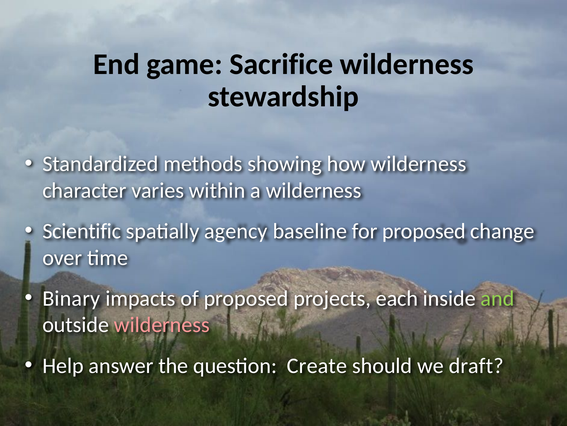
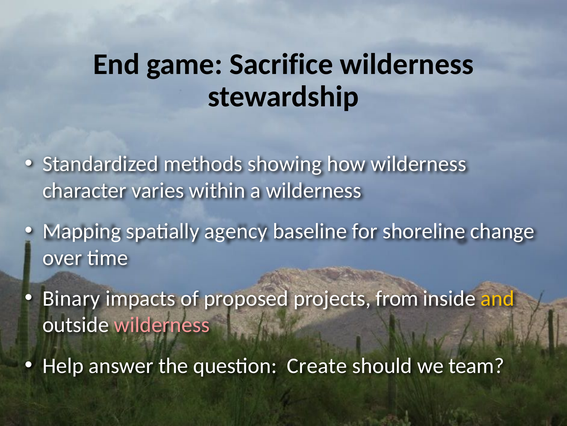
Scientific: Scientific -> Mapping
for proposed: proposed -> shoreline
each: each -> from
and colour: light green -> yellow
draft: draft -> team
